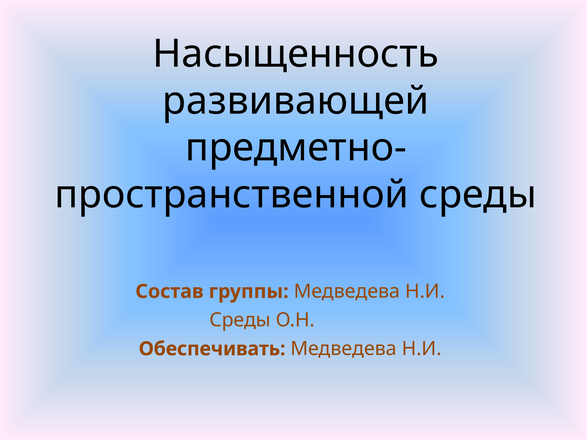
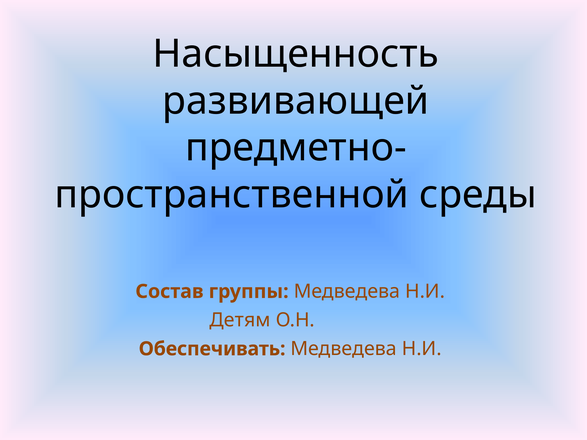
Среды at (240, 320): Среды -> Детям
